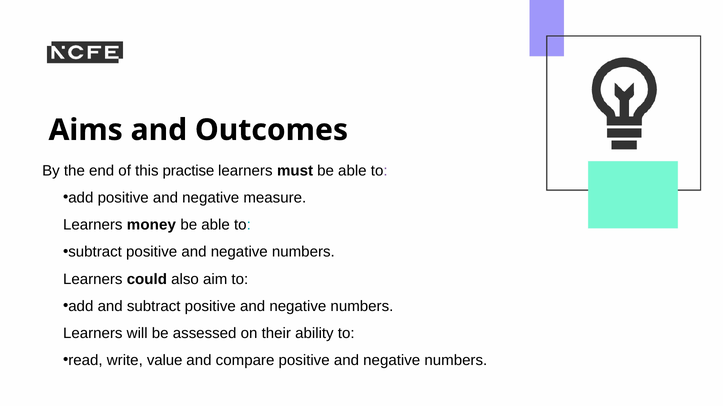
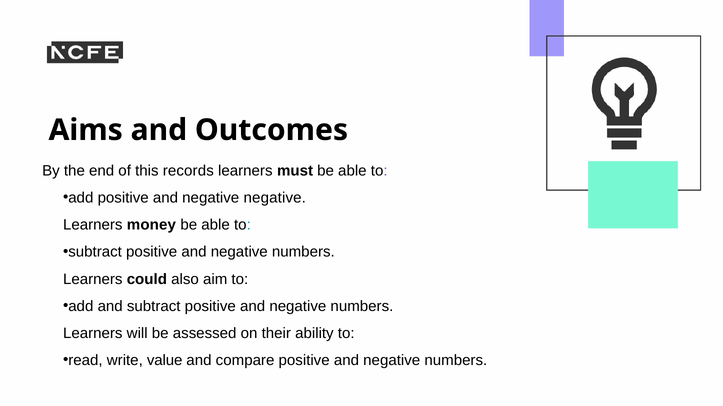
practise: practise -> records
negative measure: measure -> negative
